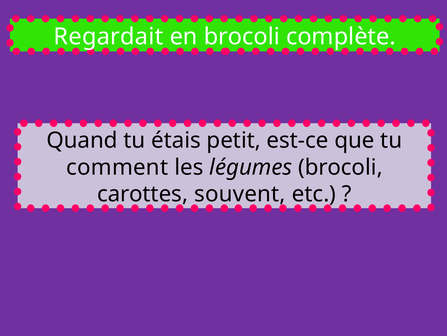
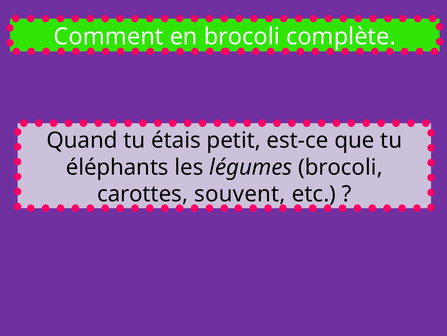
Regardait: Regardait -> Comment
comment: comment -> éléphants
